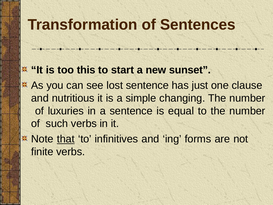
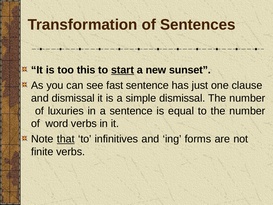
start underline: none -> present
lost: lost -> fast
and nutritious: nutritious -> dismissal
simple changing: changing -> dismissal
such: such -> word
